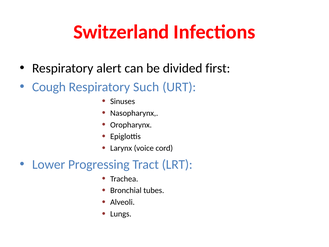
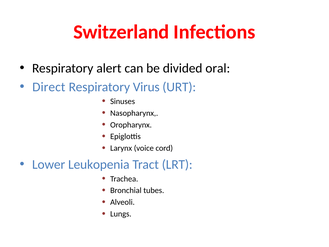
first: first -> oral
Cough: Cough -> Direct
Such: Such -> Virus
Progressing: Progressing -> Leukopenia
